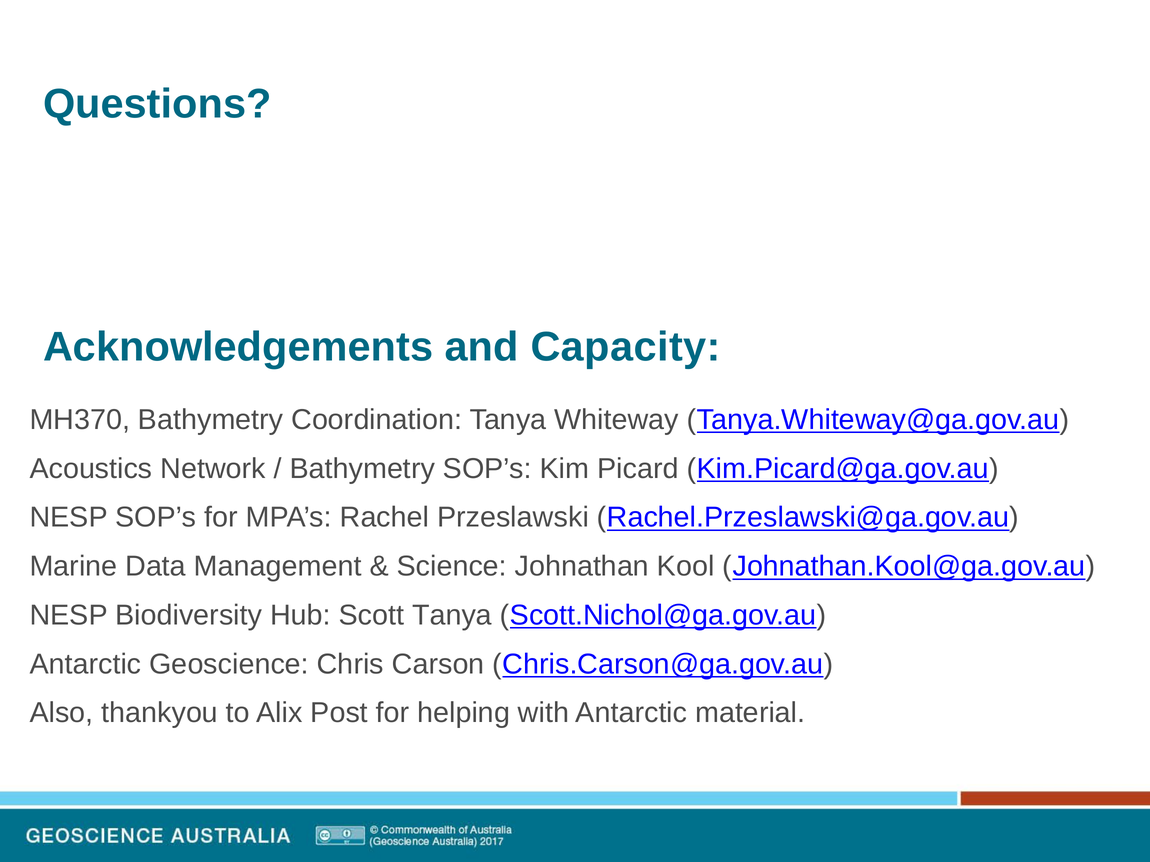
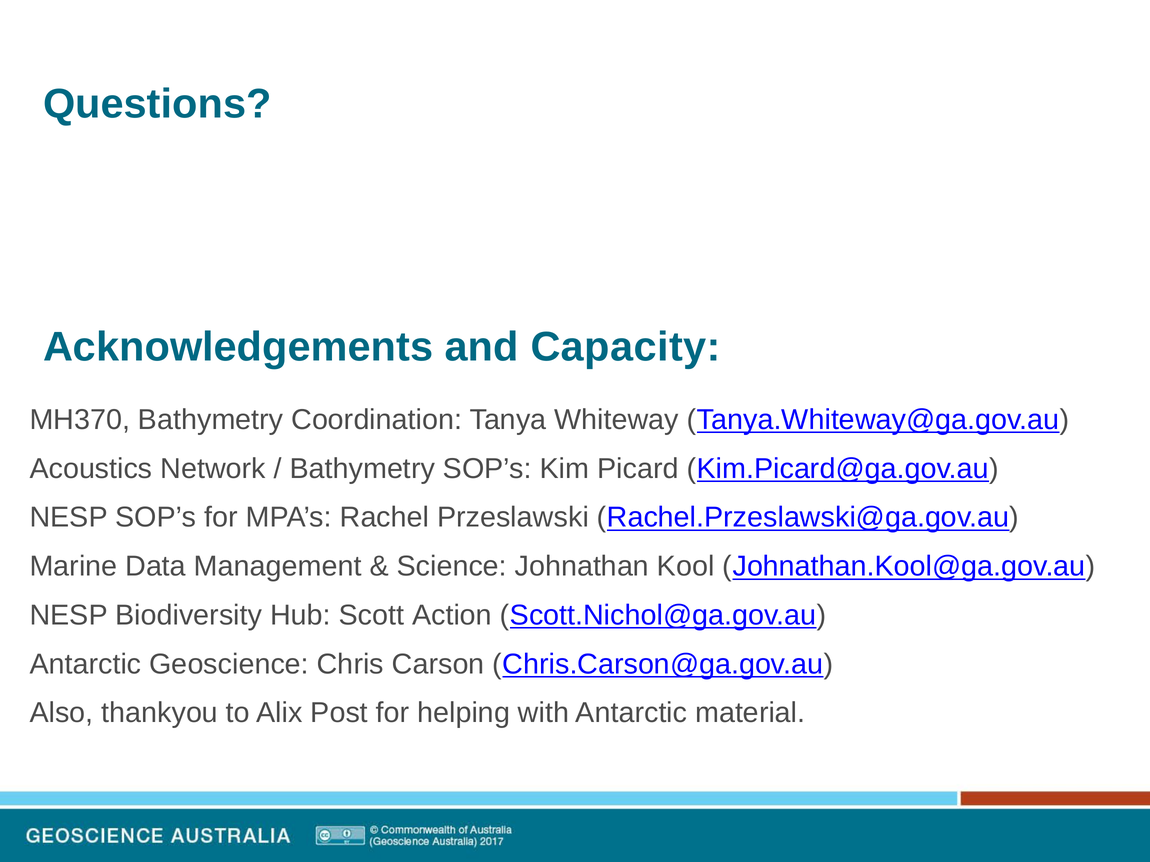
Scott Tanya: Tanya -> Action
